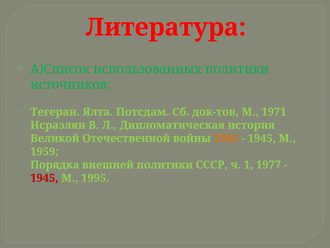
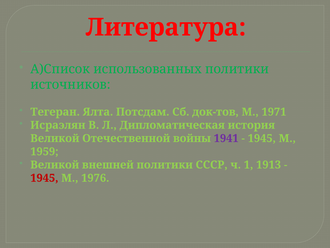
1941 colour: orange -> purple
Порядка at (55, 165): Порядка -> Великой
1977: 1977 -> 1913
1995: 1995 -> 1976
